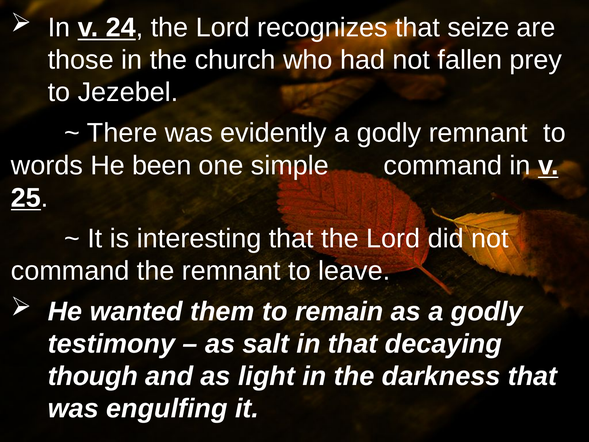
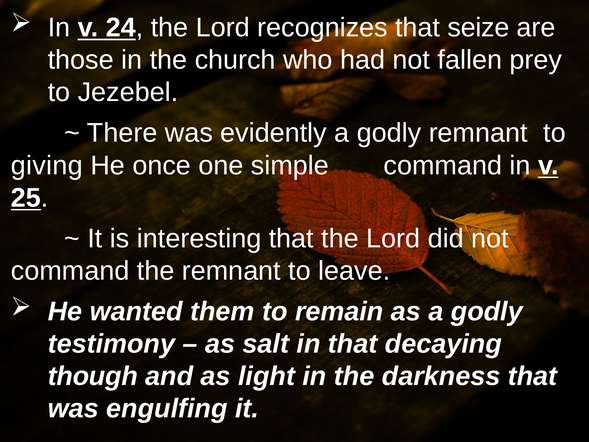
words: words -> giving
been: been -> once
